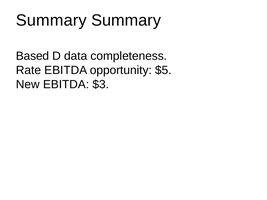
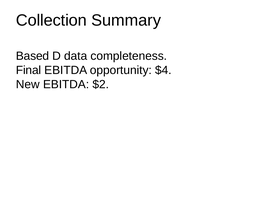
Summary at (51, 20): Summary -> Collection
Rate: Rate -> Final
$5: $5 -> $4
$3: $3 -> $2
